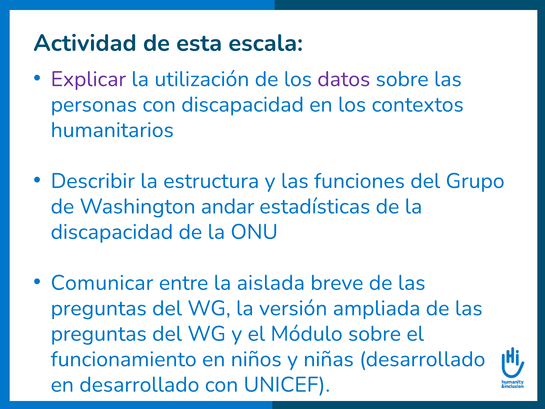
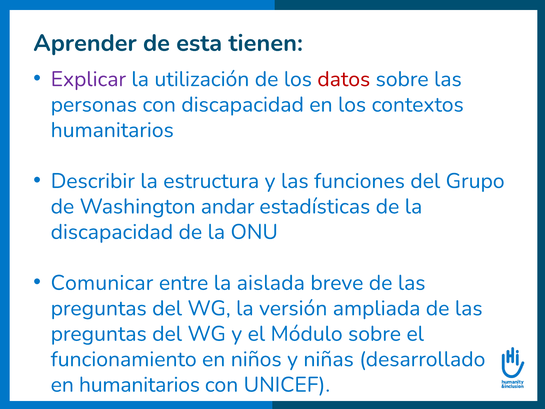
Actividad: Actividad -> Aprender
escala: escala -> tienen
datos colour: purple -> red
en desarrollado: desarrollado -> humanitarios
